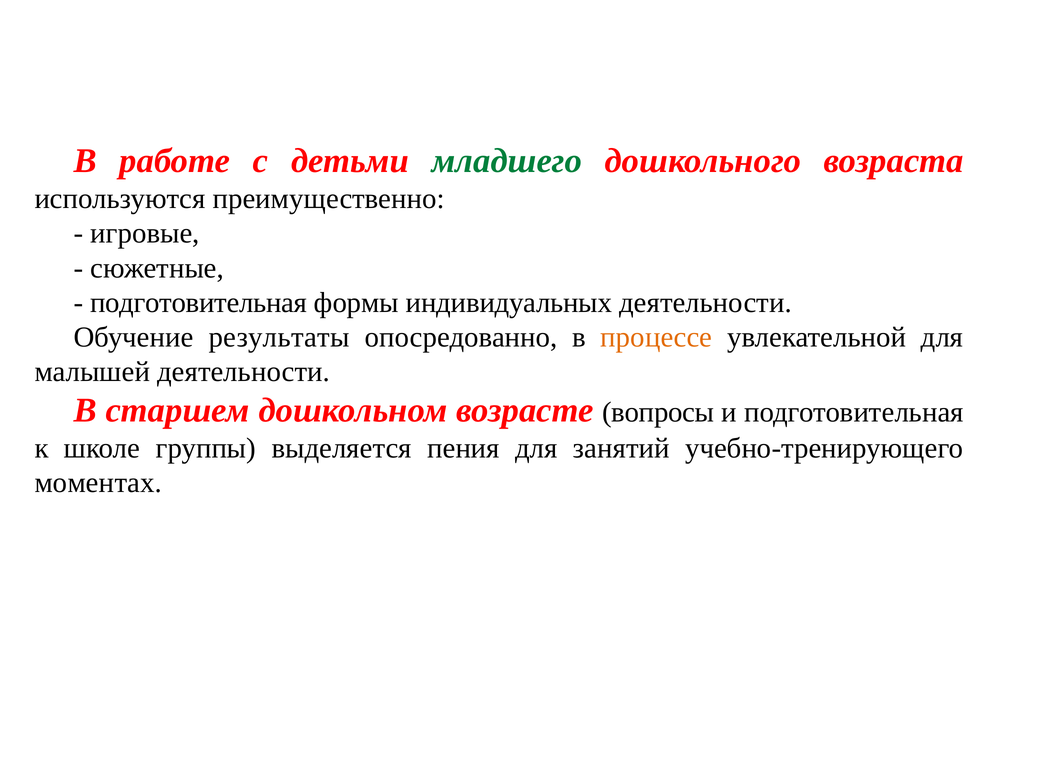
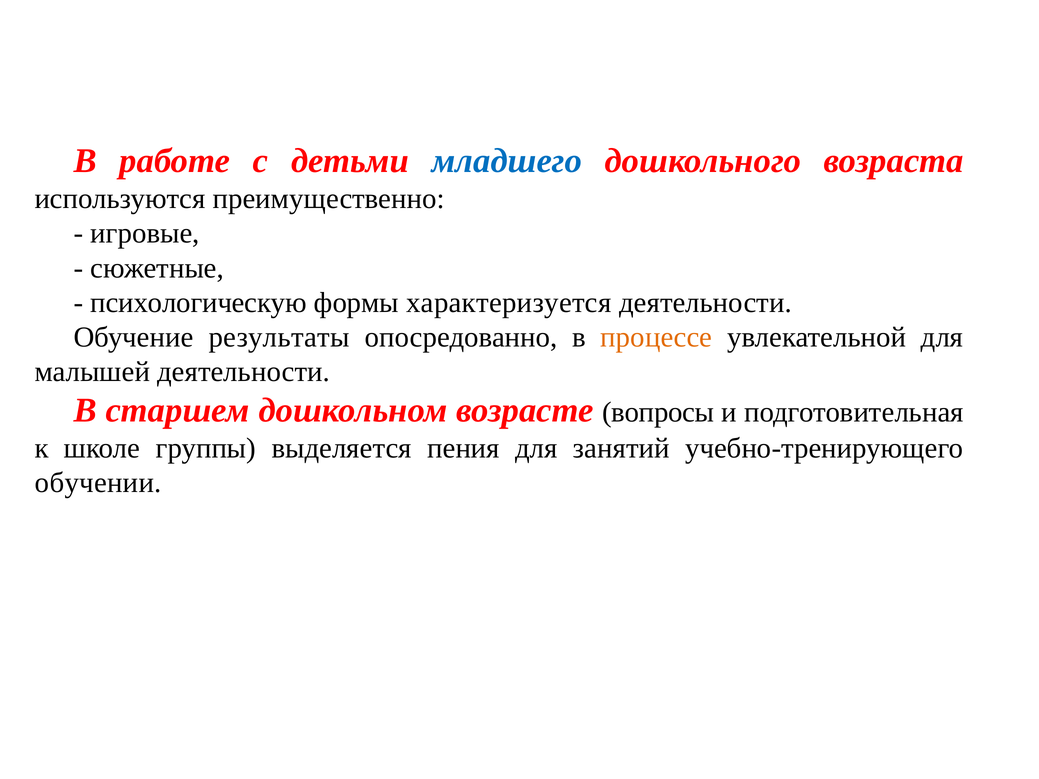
младшего colour: green -> blue
подготовительная at (199, 303): подготовительная -> психологическую
индивидуальных: индивидуальных -> характеризуется
моментах: моментах -> обучении
